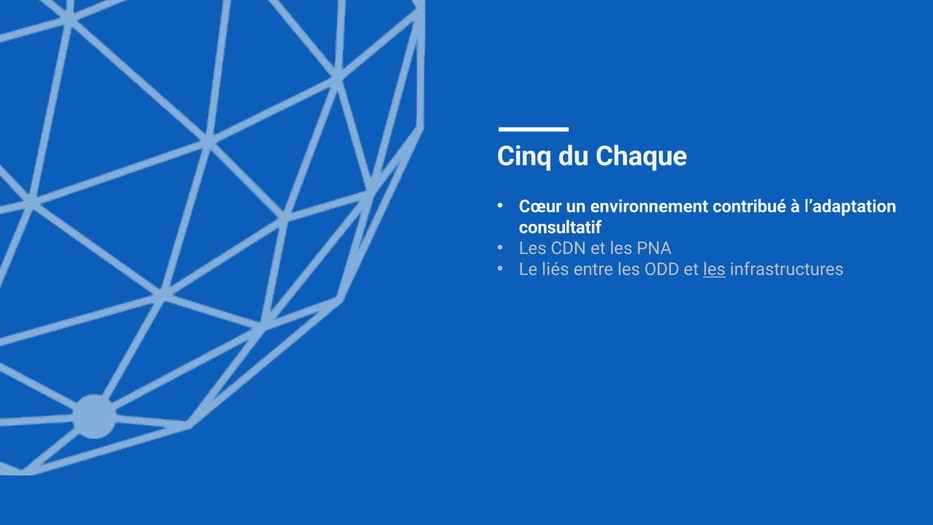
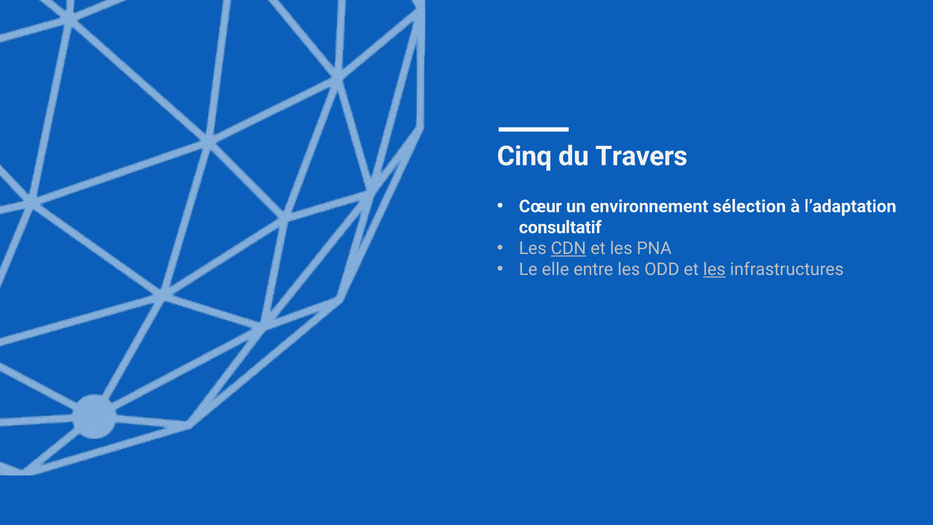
Chaque: Chaque -> Travers
contribué: contribué -> sélection
CDN underline: none -> present
liés: liés -> elle
